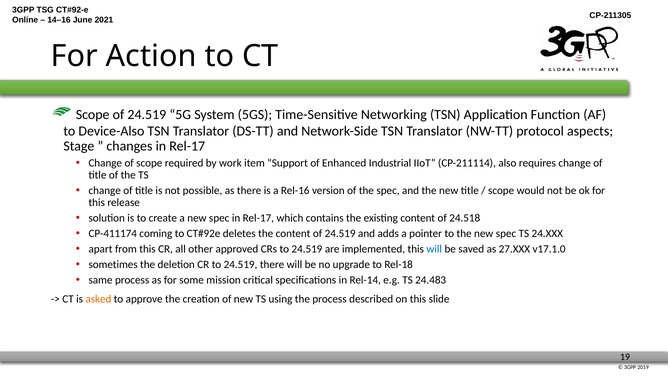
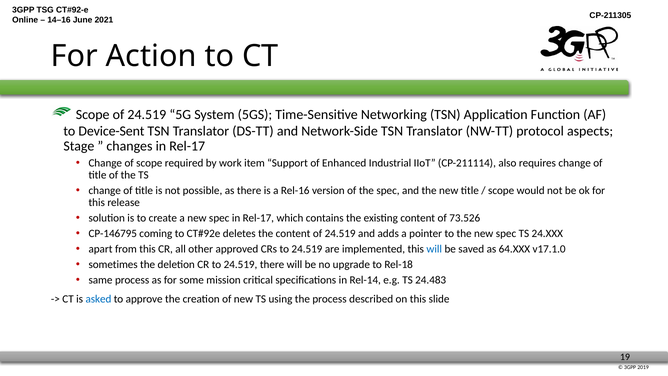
Device-Also: Device-Also -> Device-Sent
24.518: 24.518 -> 73.526
CP-411174: CP-411174 -> CP-146795
27.XXX: 27.XXX -> 64.XXX
asked colour: orange -> blue
